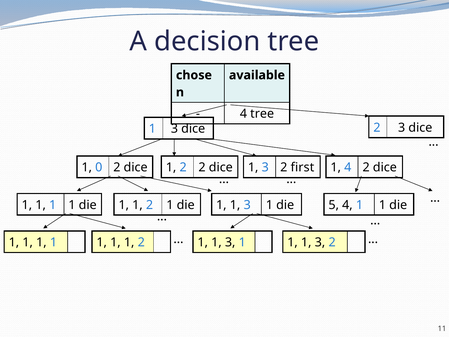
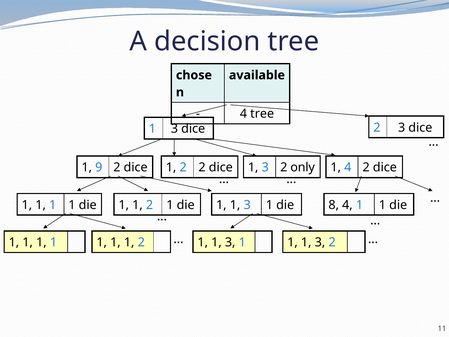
0: 0 -> 9
first: first -> only
5: 5 -> 8
